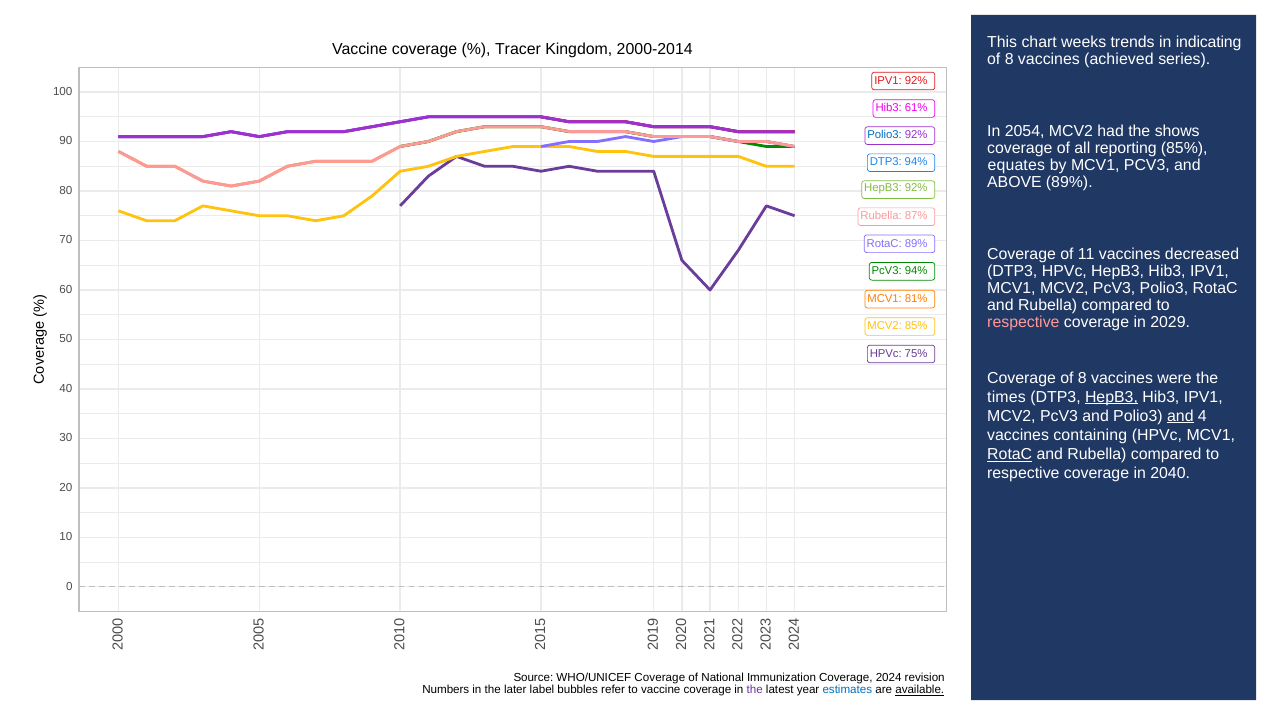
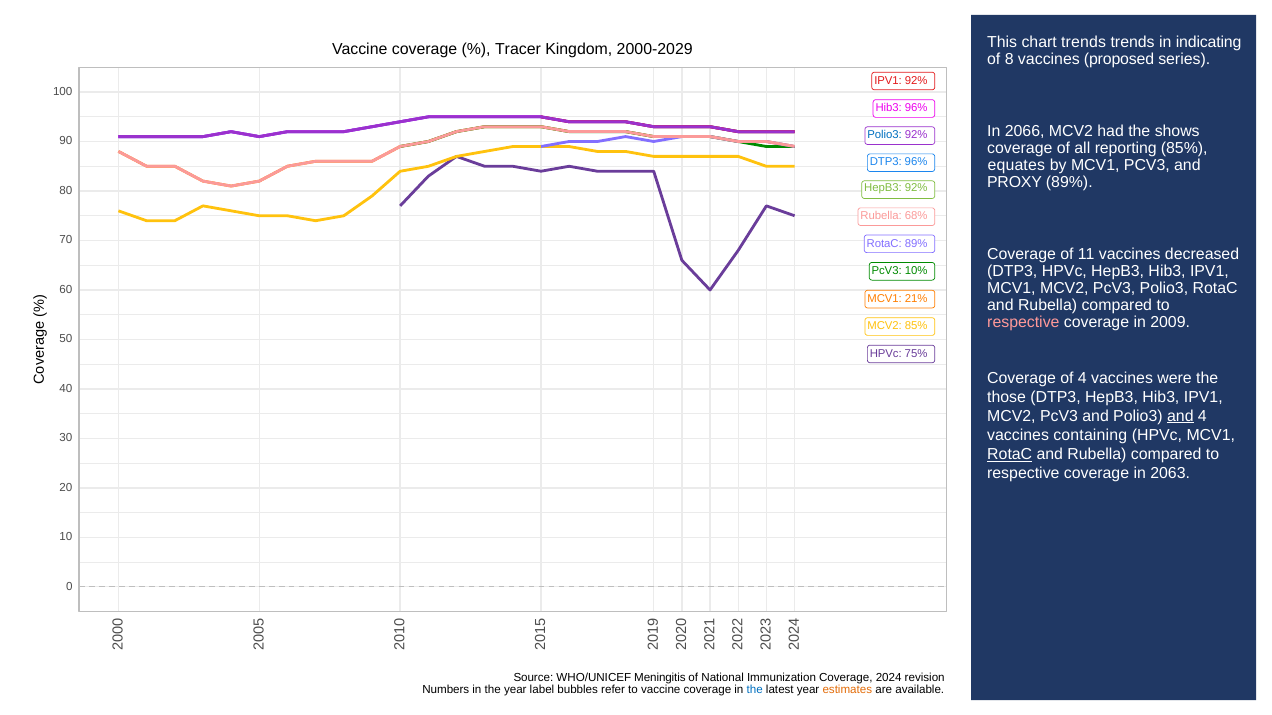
chart weeks: weeks -> trends
2000-2014: 2000-2014 -> 2000-2029
achieved: achieved -> proposed
Hib3 61%: 61% -> 96%
2054: 2054 -> 2066
DTP3 94%: 94% -> 96%
ABOVE: ABOVE -> PROXY
87%: 87% -> 68%
PcV3 94%: 94% -> 10%
81%: 81% -> 21%
2029: 2029 -> 2009
Coverage of 8: 8 -> 4
times: times -> those
HepB3 at (1111, 397) underline: present -> none
2040: 2040 -> 2063
WHO/UNICEF Coverage: Coverage -> Meningitis
the later: later -> year
the at (755, 690) colour: purple -> blue
estimates colour: blue -> orange
available underline: present -> none
